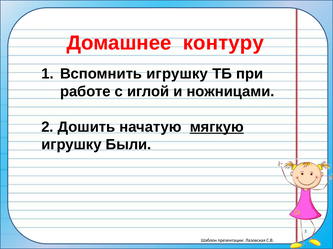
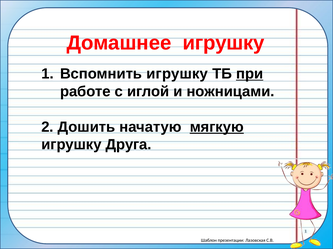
Домашнее контуру: контуру -> игрушку
при underline: none -> present
Были: Были -> Друга
